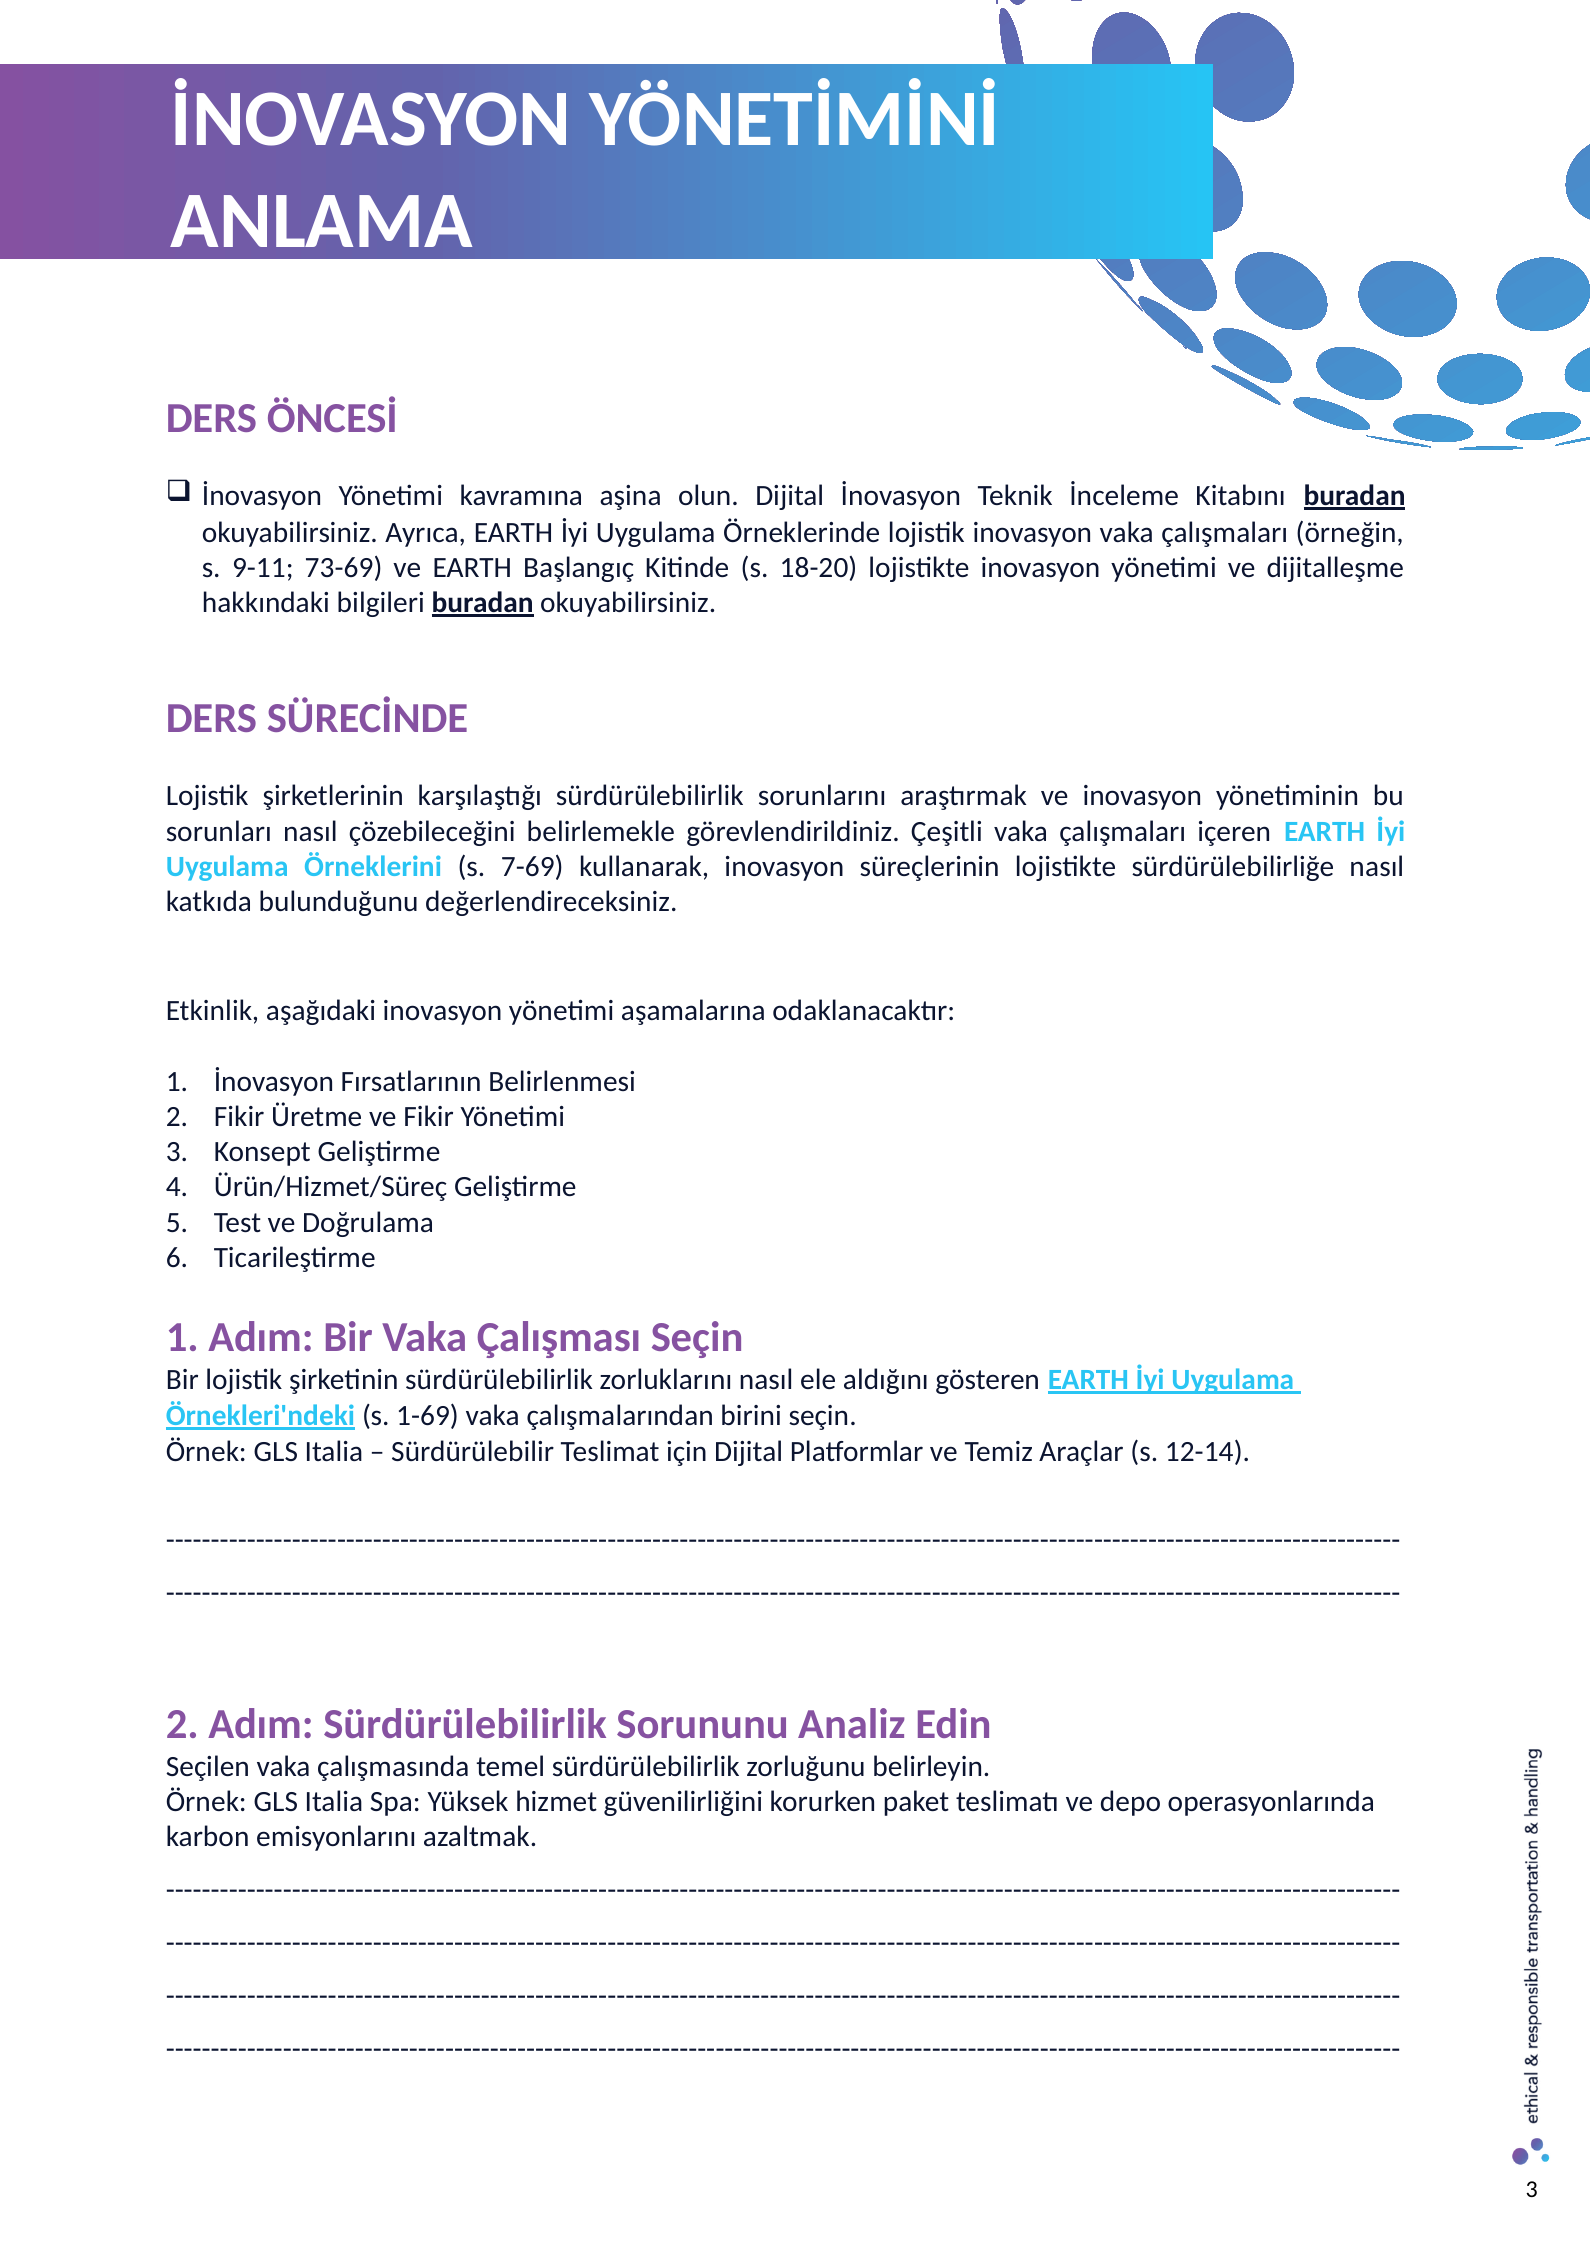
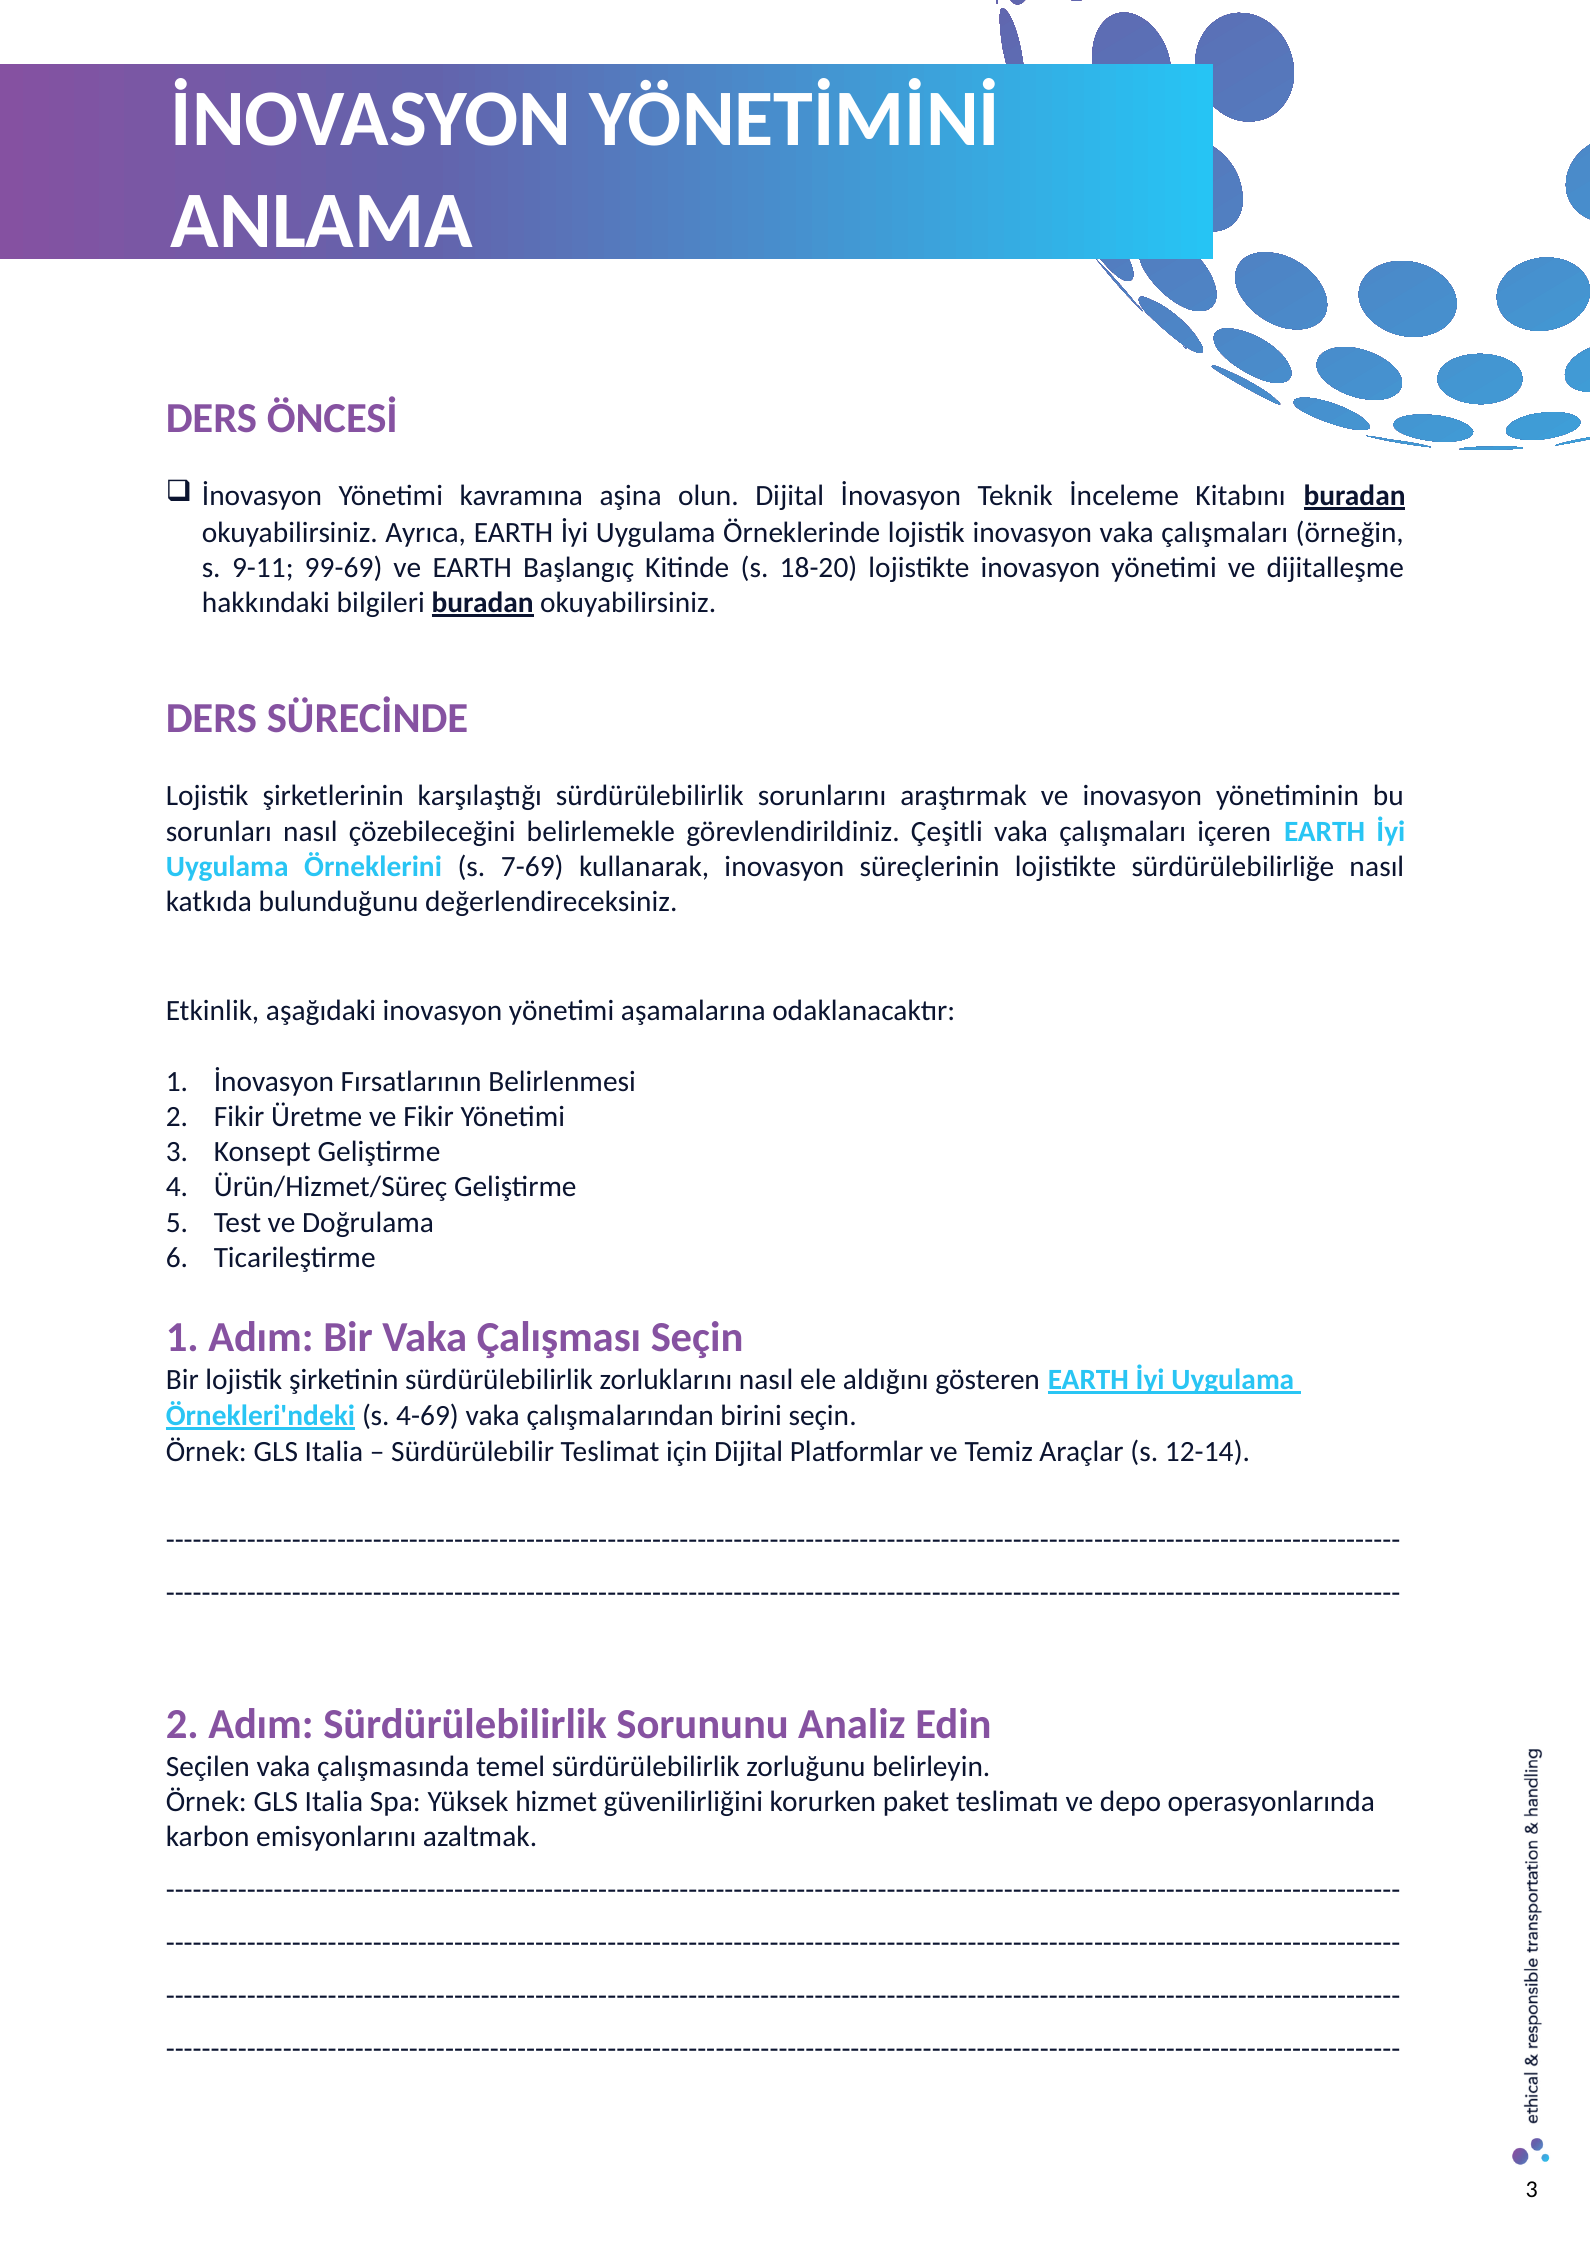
73-69: 73-69 -> 99-69
1-69: 1-69 -> 4-69
